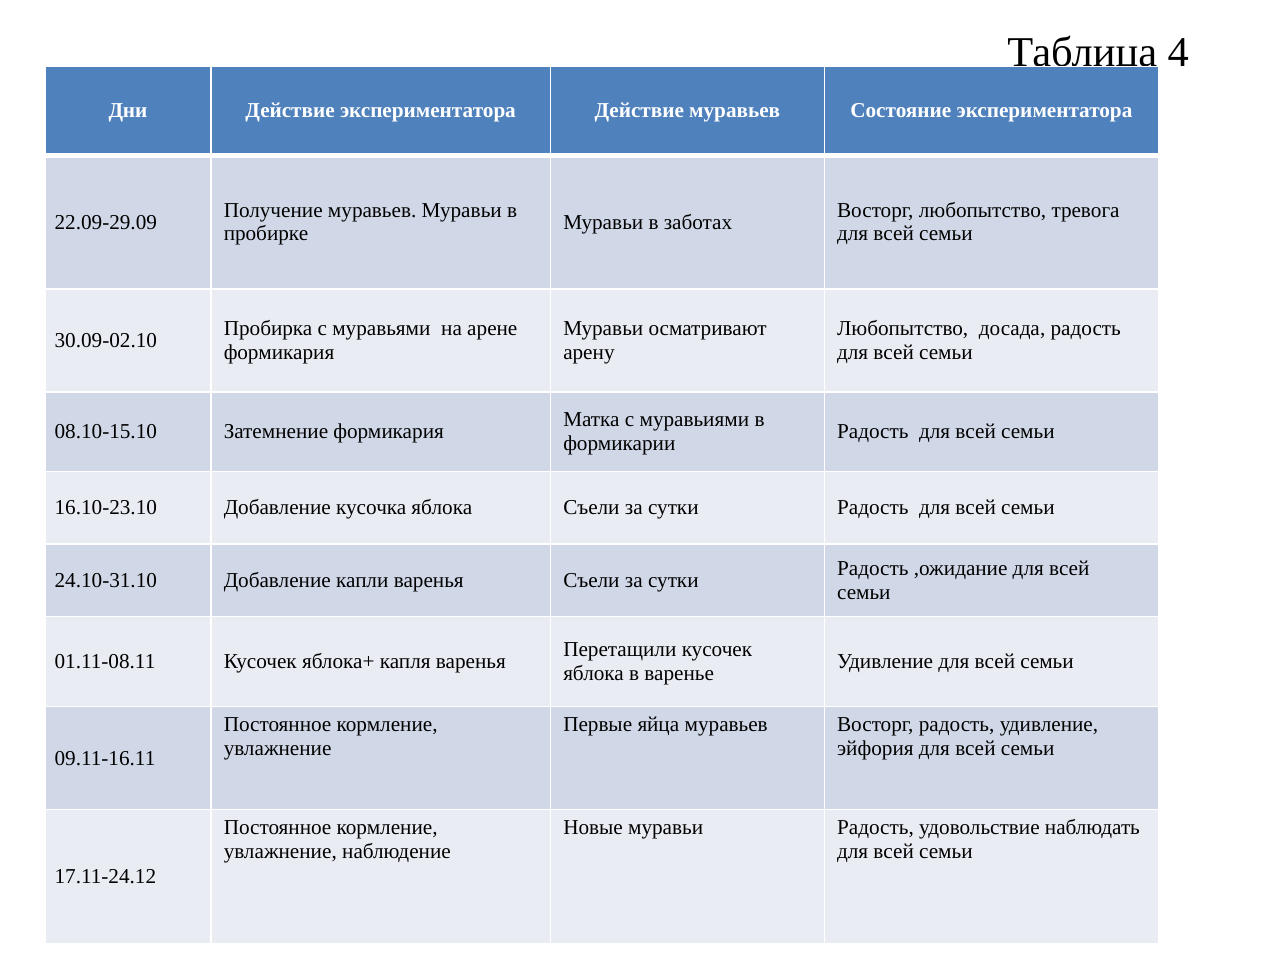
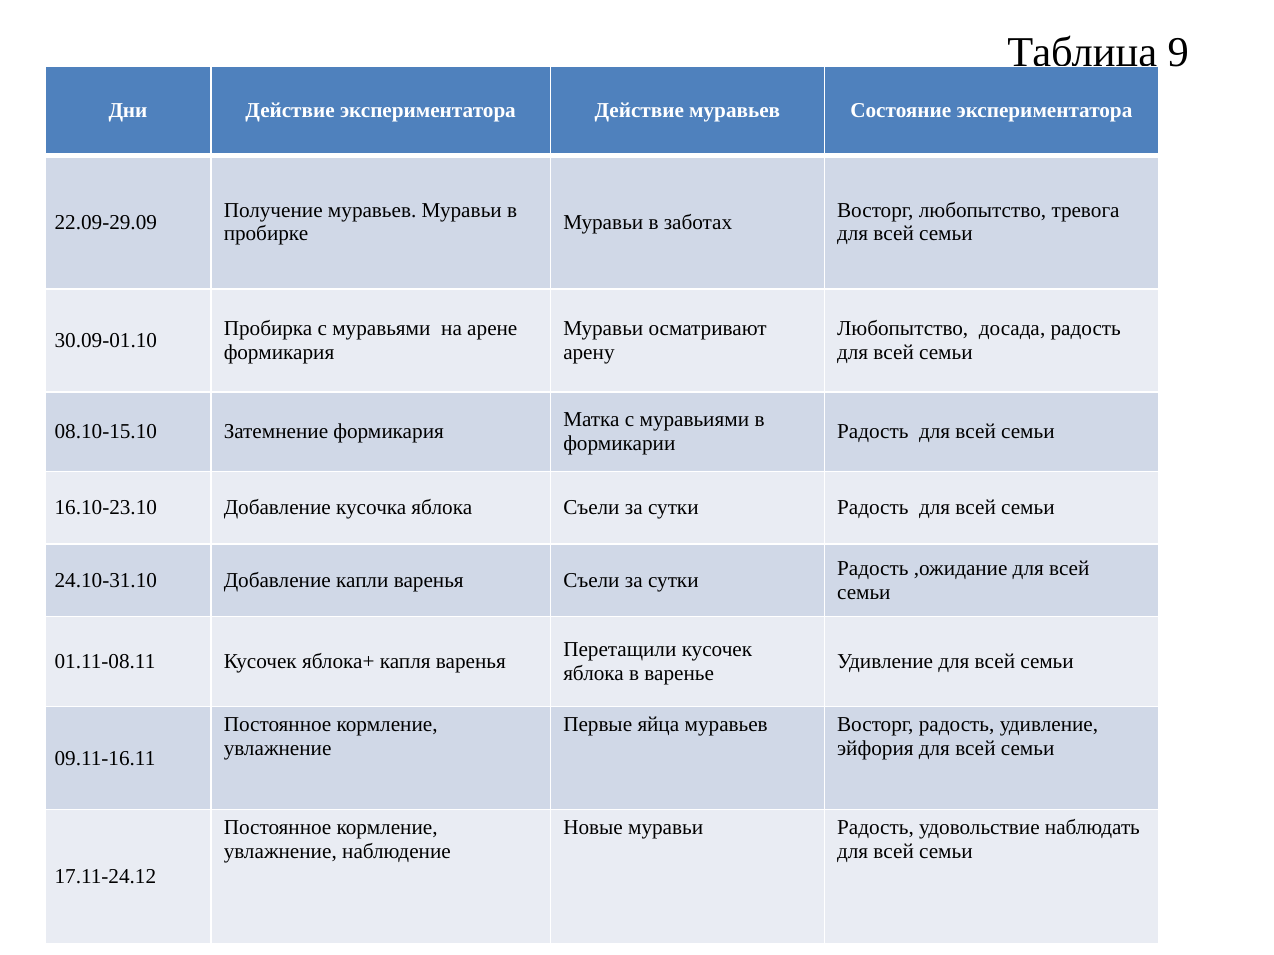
4: 4 -> 9
30.09-02.10: 30.09-02.10 -> 30.09-01.10
